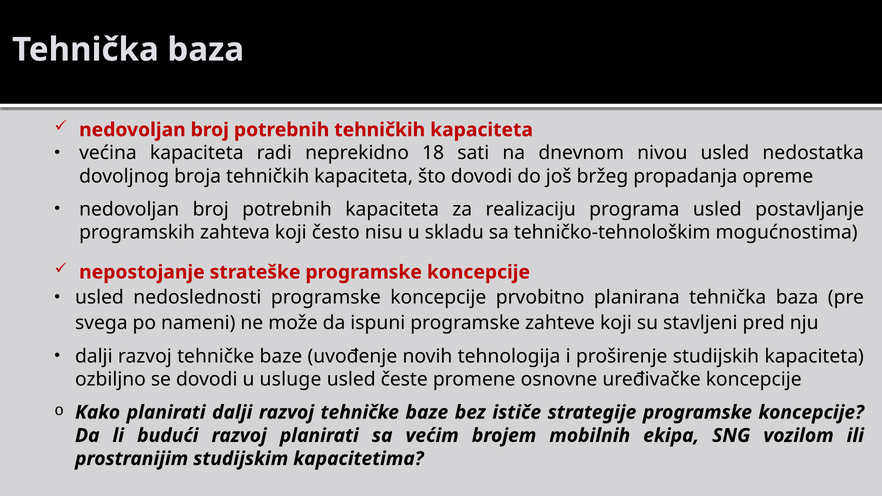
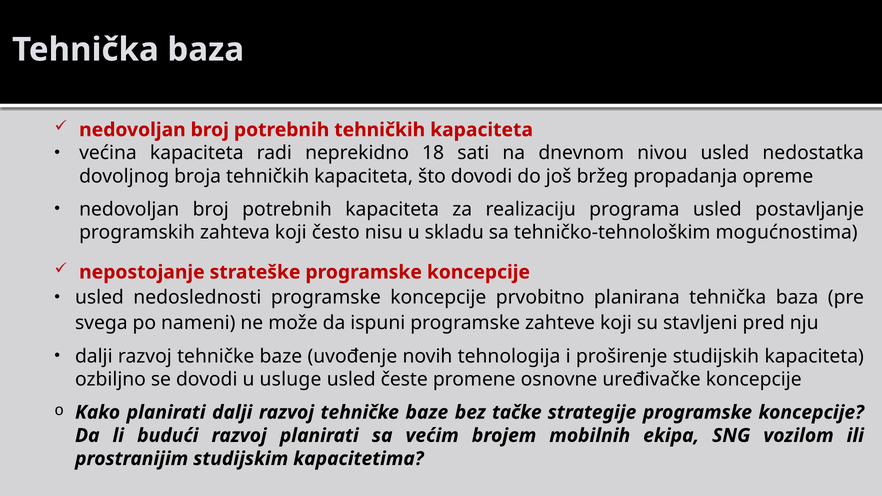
ističe: ističe -> tačke
